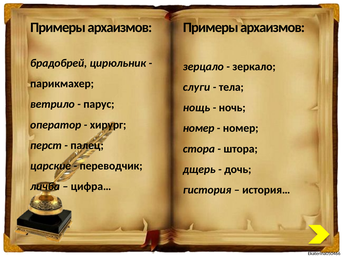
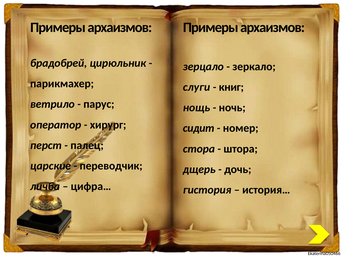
тела: тела -> книг
номер at (199, 128): номер -> сидит
